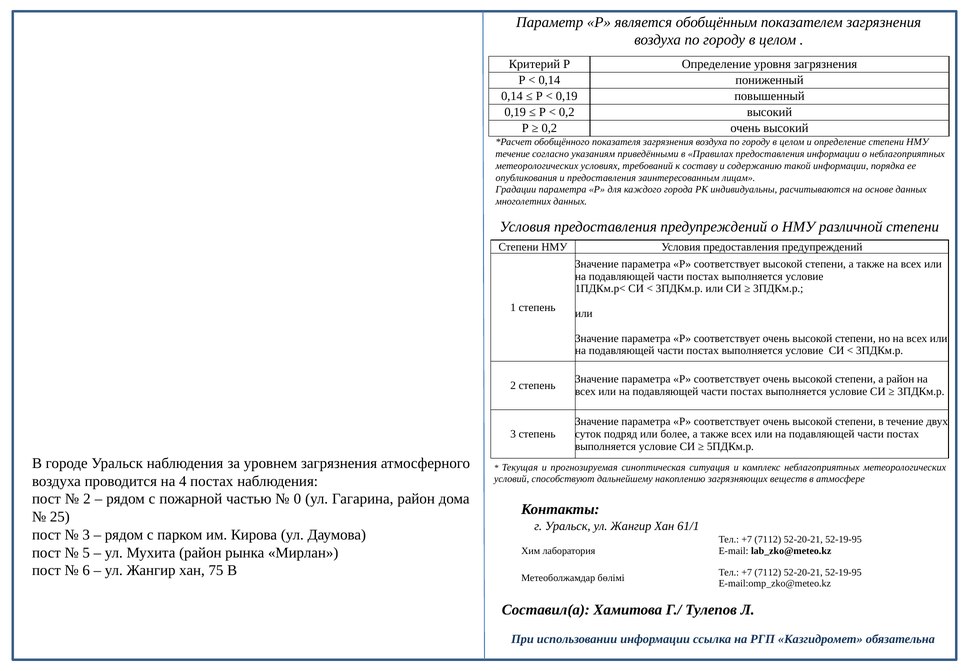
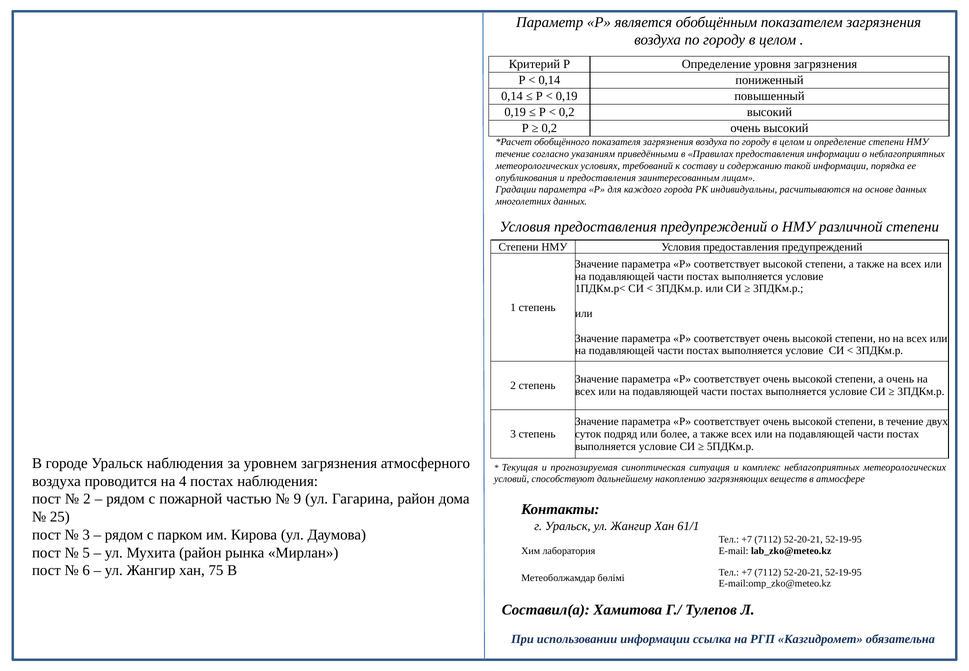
а район: район -> очень
0: 0 -> 9
